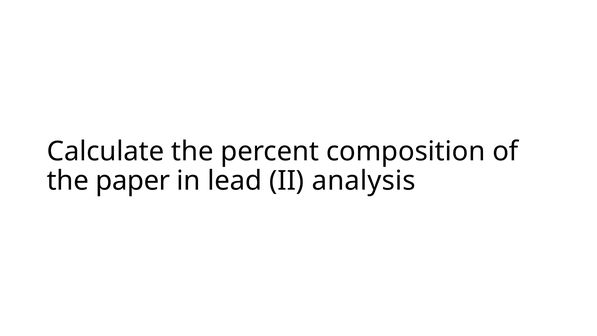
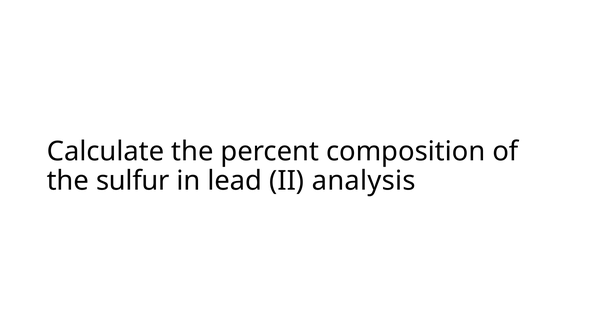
paper: paper -> sulfur
